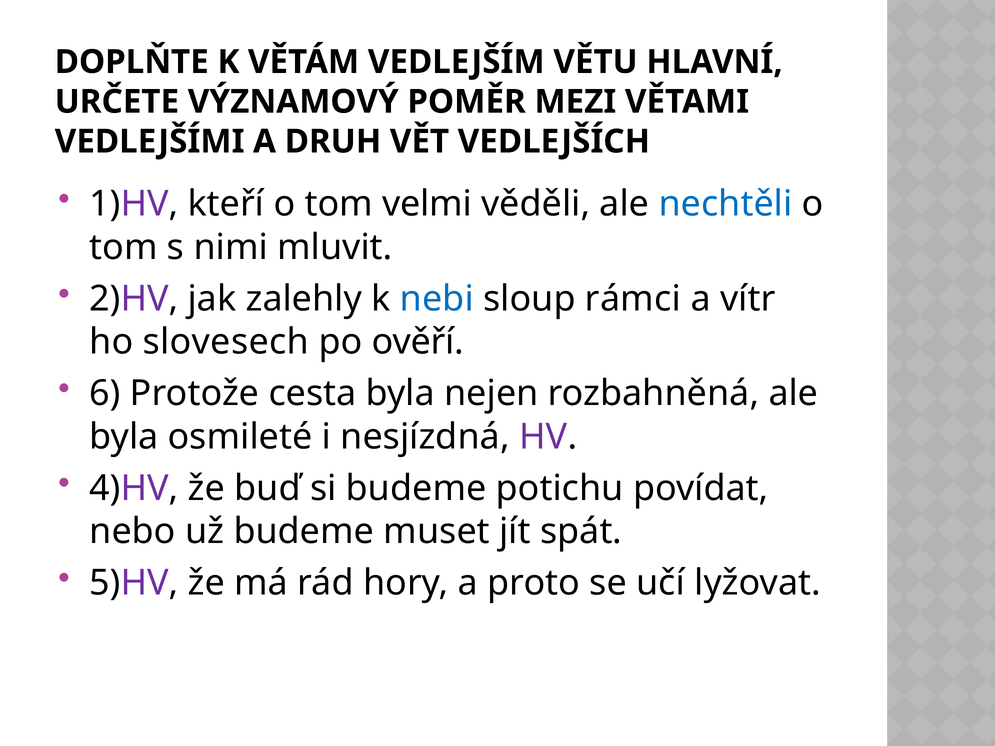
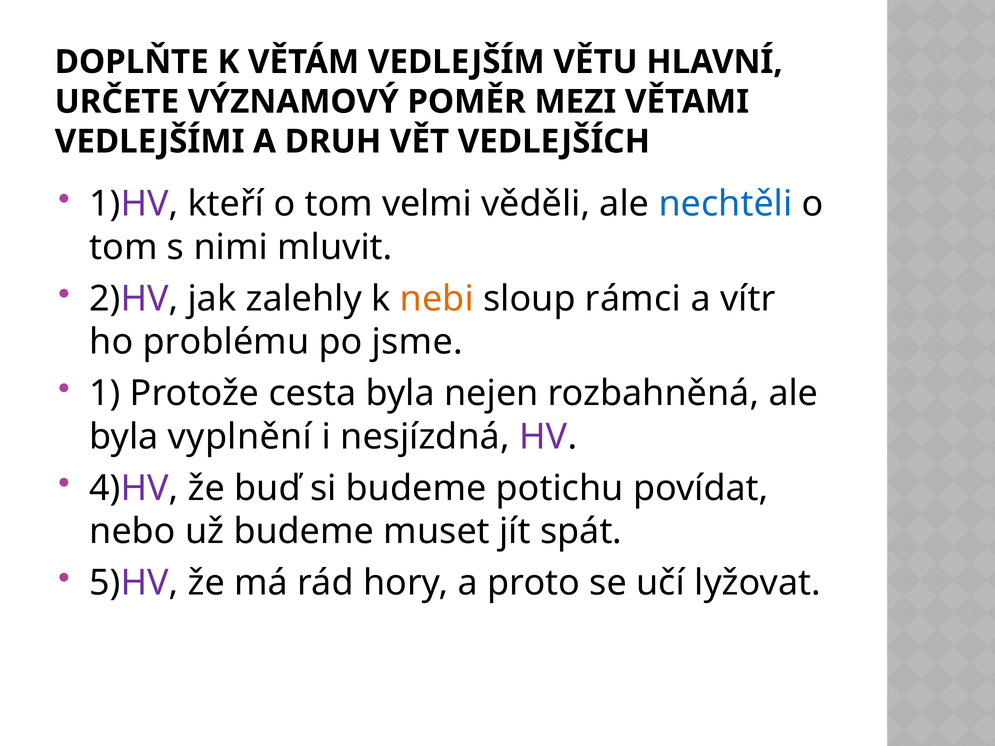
nebi colour: blue -> orange
slovesech: slovesech -> problému
ověří: ověří -> jsme
6: 6 -> 1
osmileté: osmileté -> vyplnění
